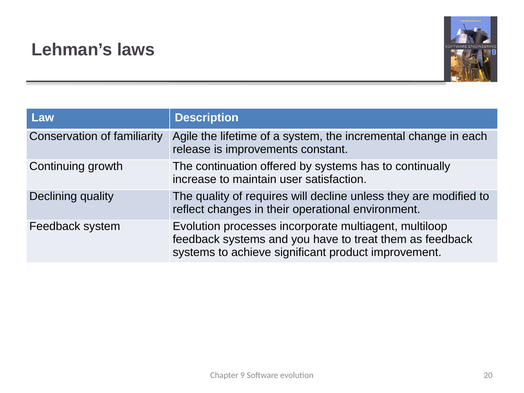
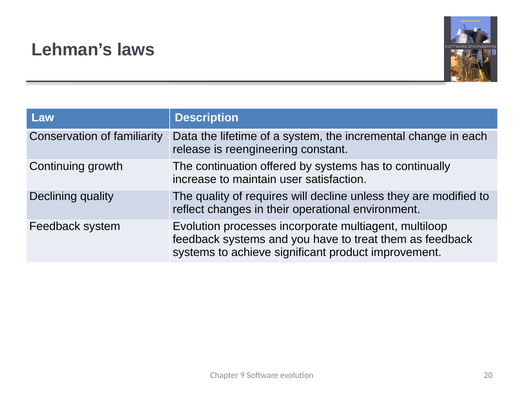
Agile: Agile -> Data
improvements: improvements -> reengineering
